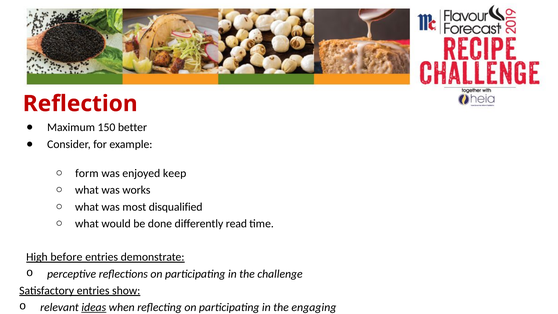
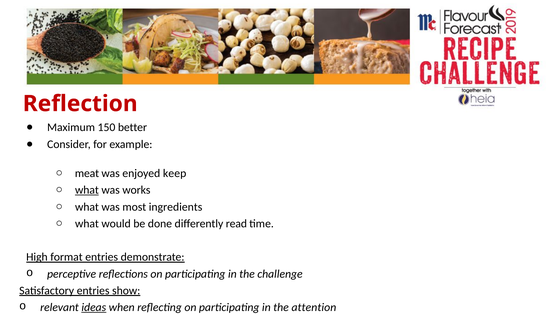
form: form -> meat
what at (87, 190) underline: none -> present
disqualified: disqualified -> ingredients
before: before -> format
engaging: engaging -> attention
